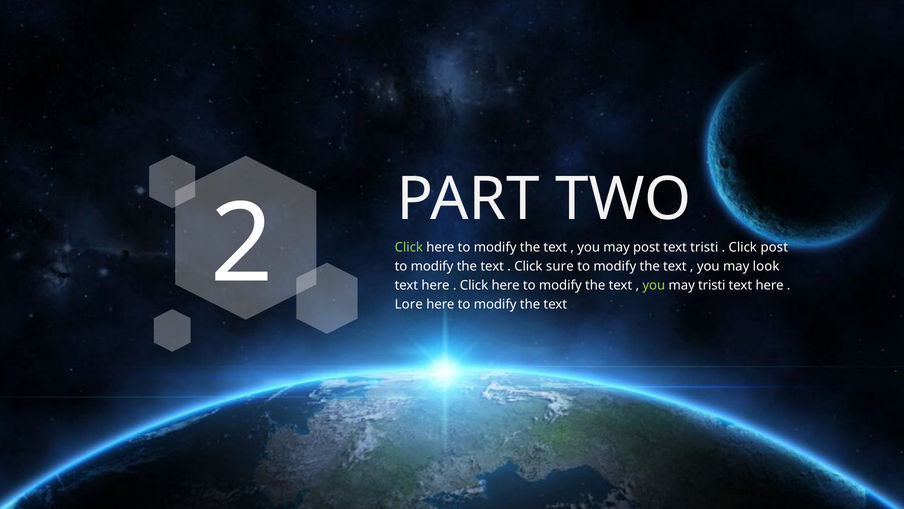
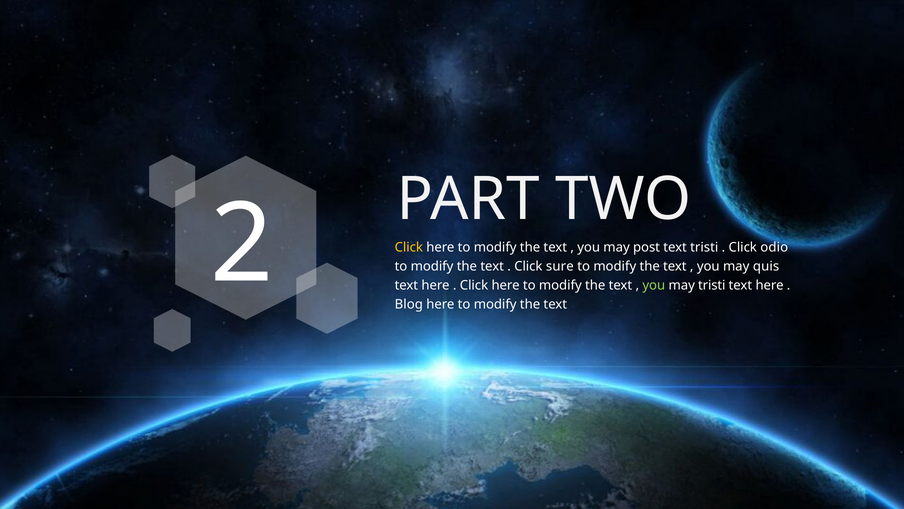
Click at (409, 247) colour: light green -> yellow
Click post: post -> odio
look: look -> quis
Lore: Lore -> Blog
